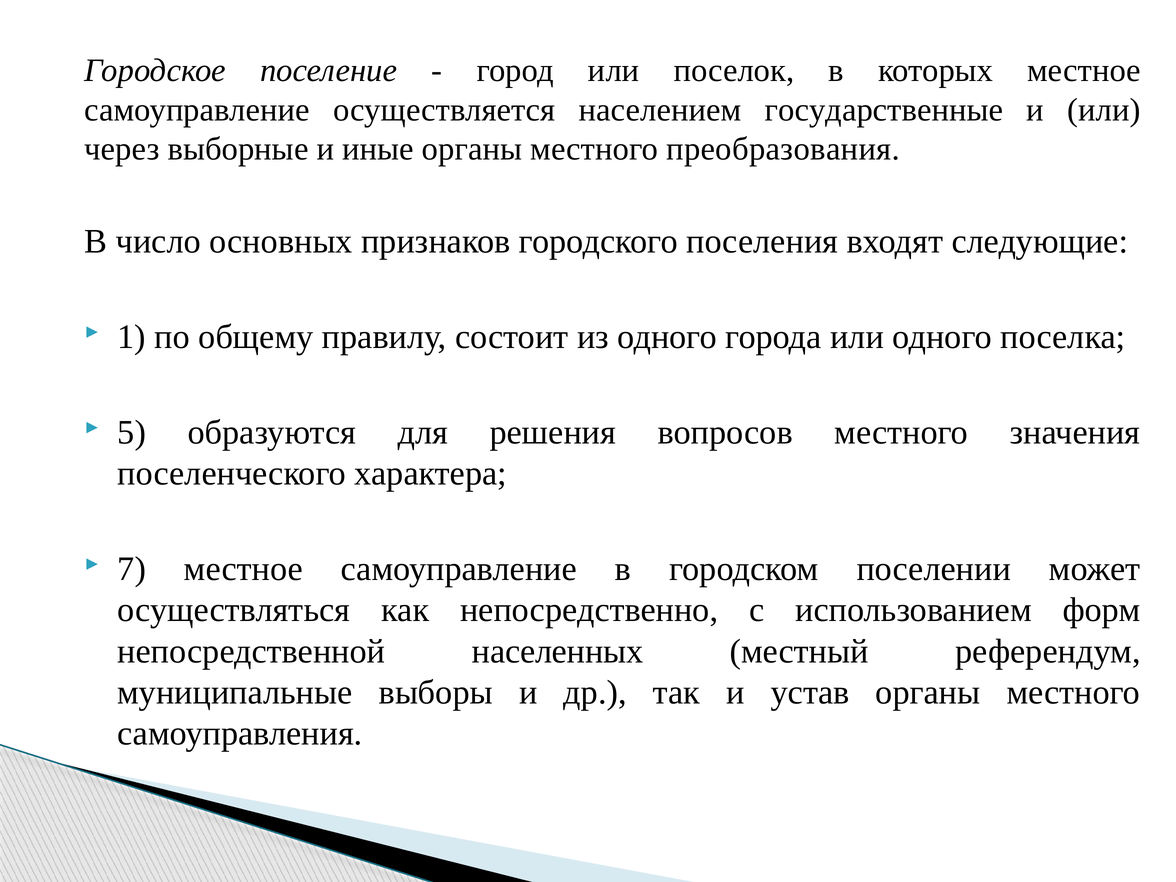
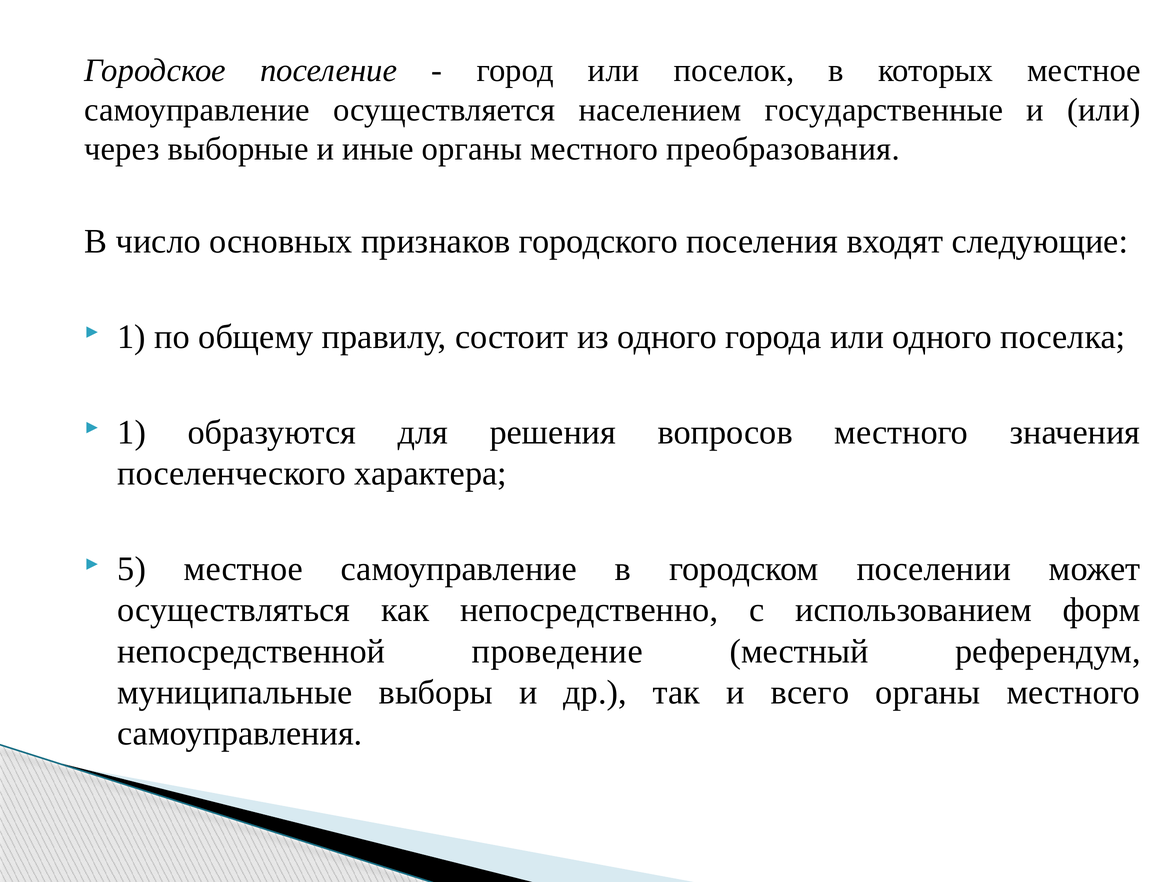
5 at (132, 432): 5 -> 1
7: 7 -> 5
населенных: населенных -> проведение
устав: устав -> всего
